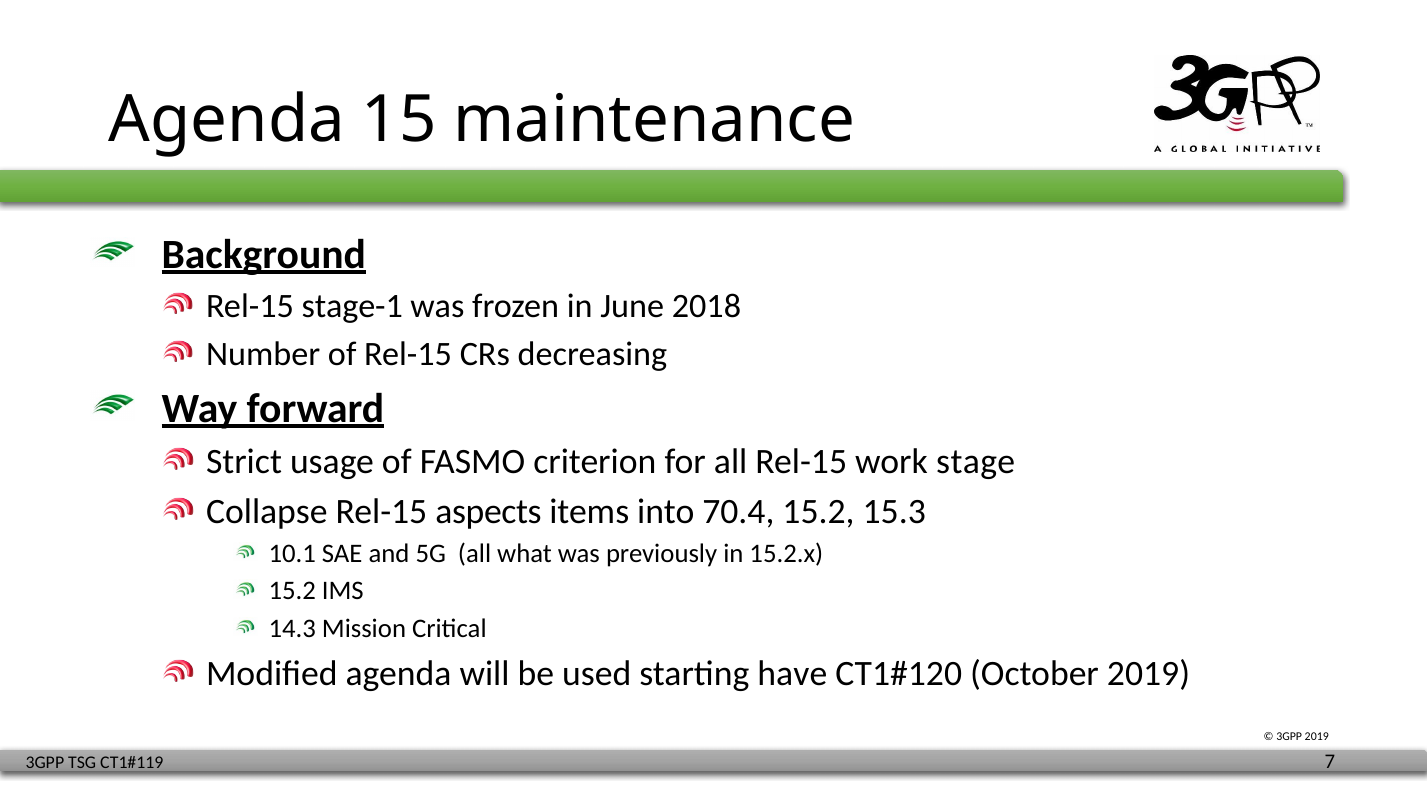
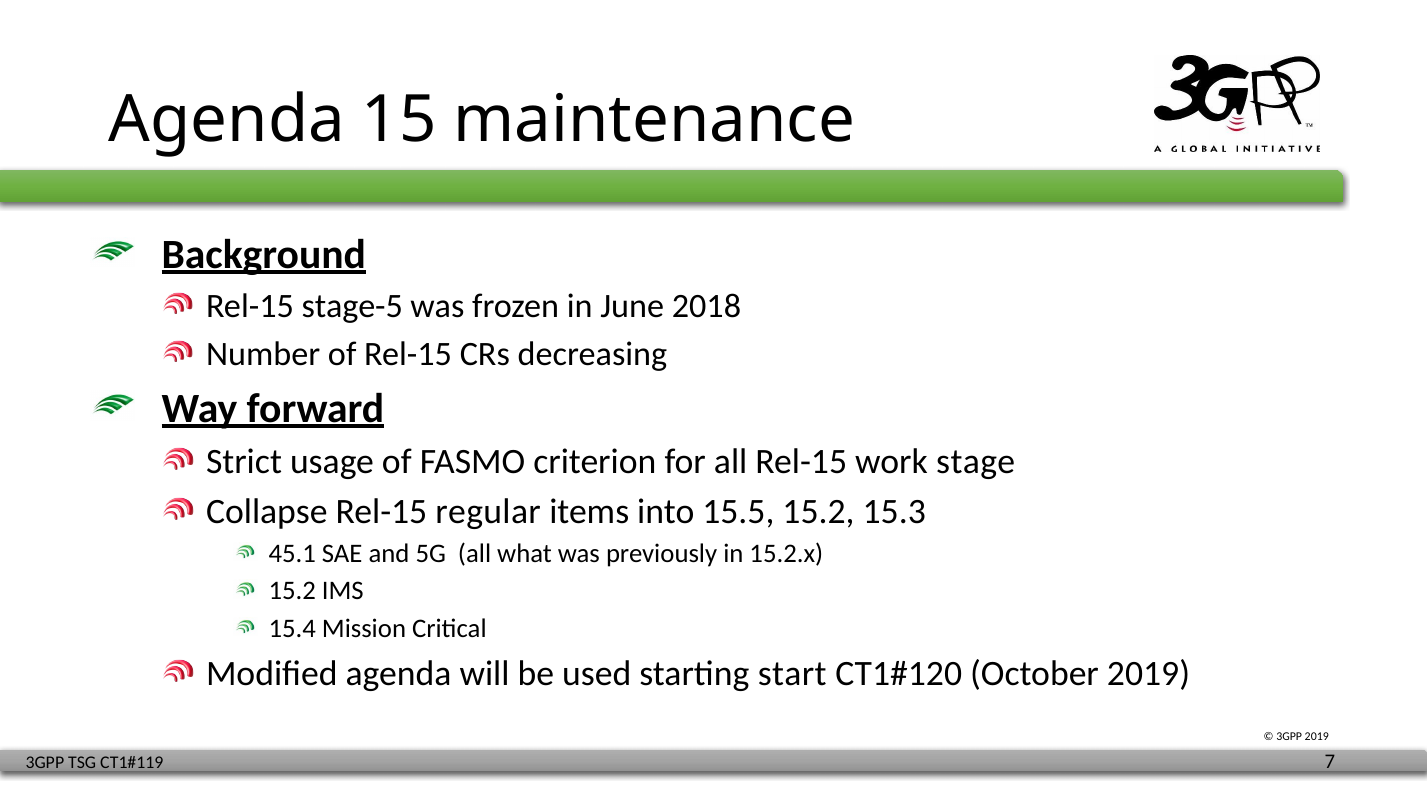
stage-1: stage-1 -> stage-5
aspects: aspects -> regular
70.4: 70.4 -> 15.5
10.1: 10.1 -> 45.1
14.3: 14.3 -> 15.4
have: have -> start
